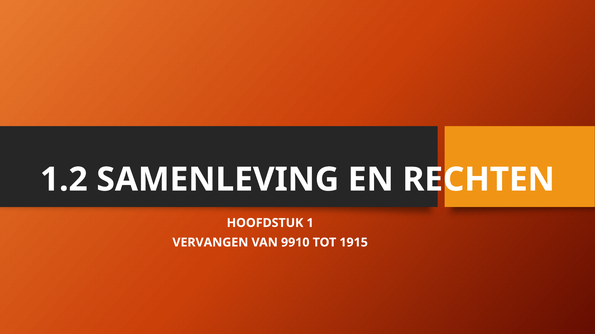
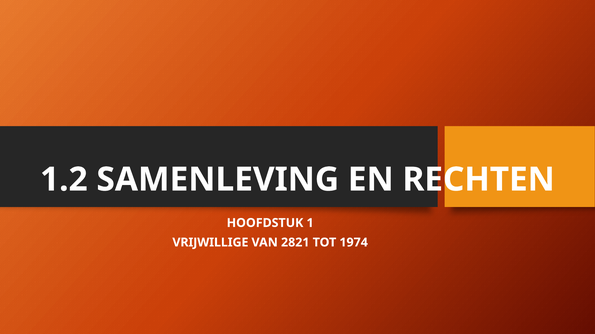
VERVANGEN: VERVANGEN -> VRIJWILLIGE
9910: 9910 -> 2821
1915: 1915 -> 1974
